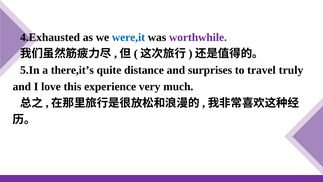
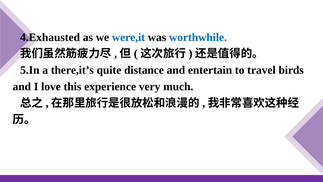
worthwhile colour: purple -> blue
surprises: surprises -> entertain
truly: truly -> birds
